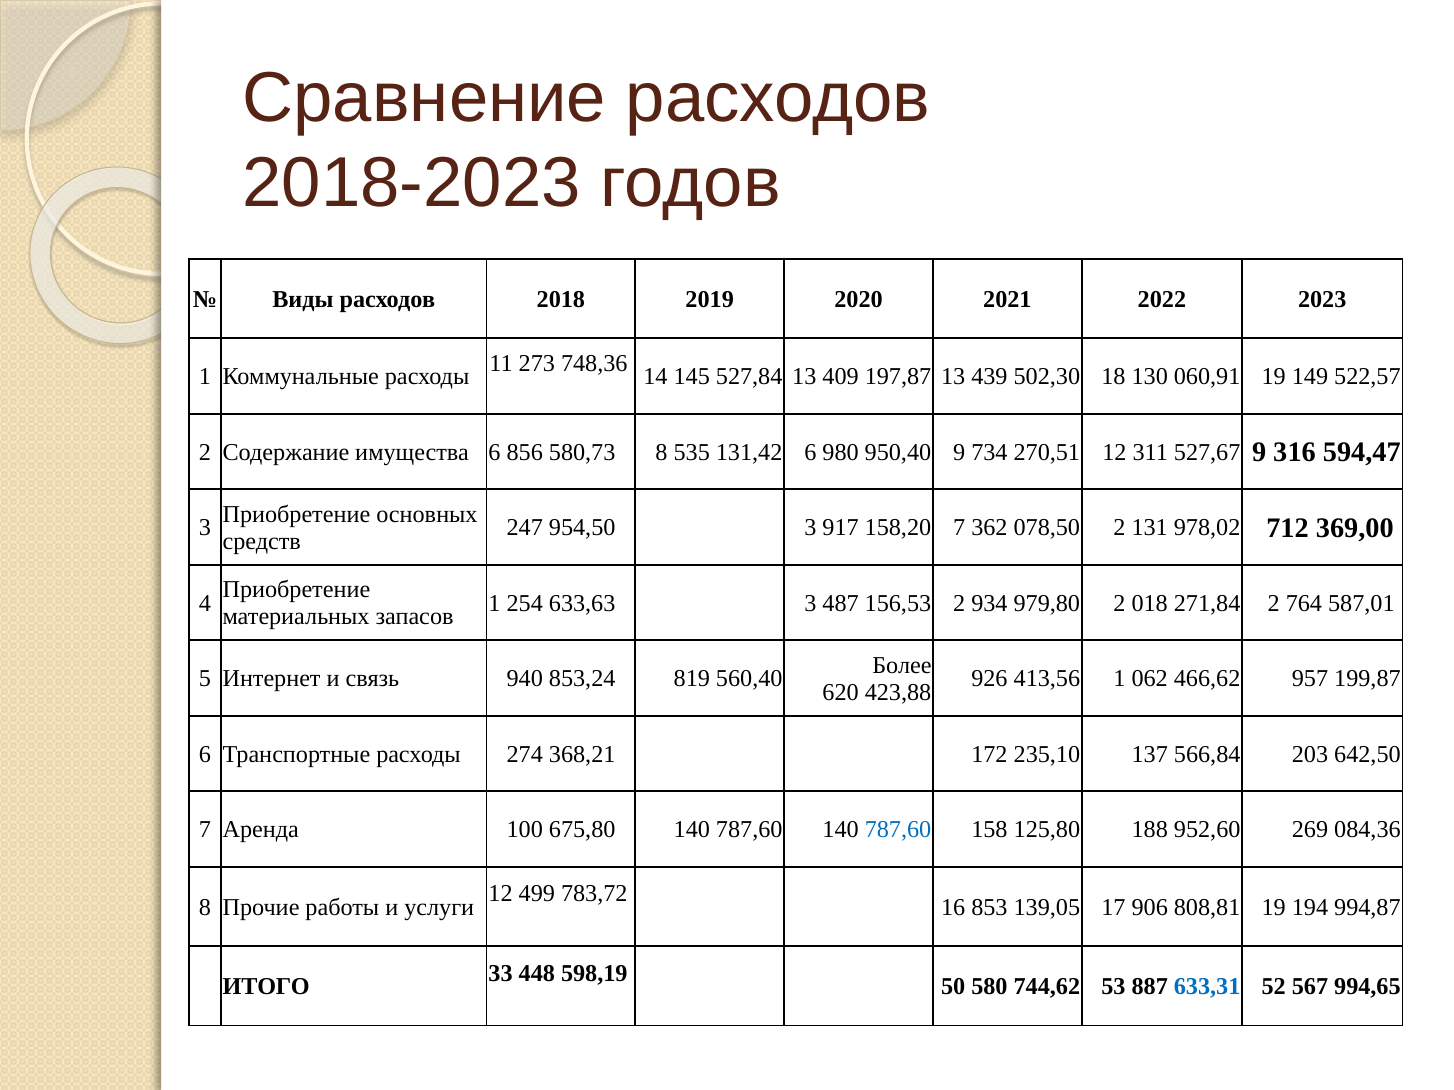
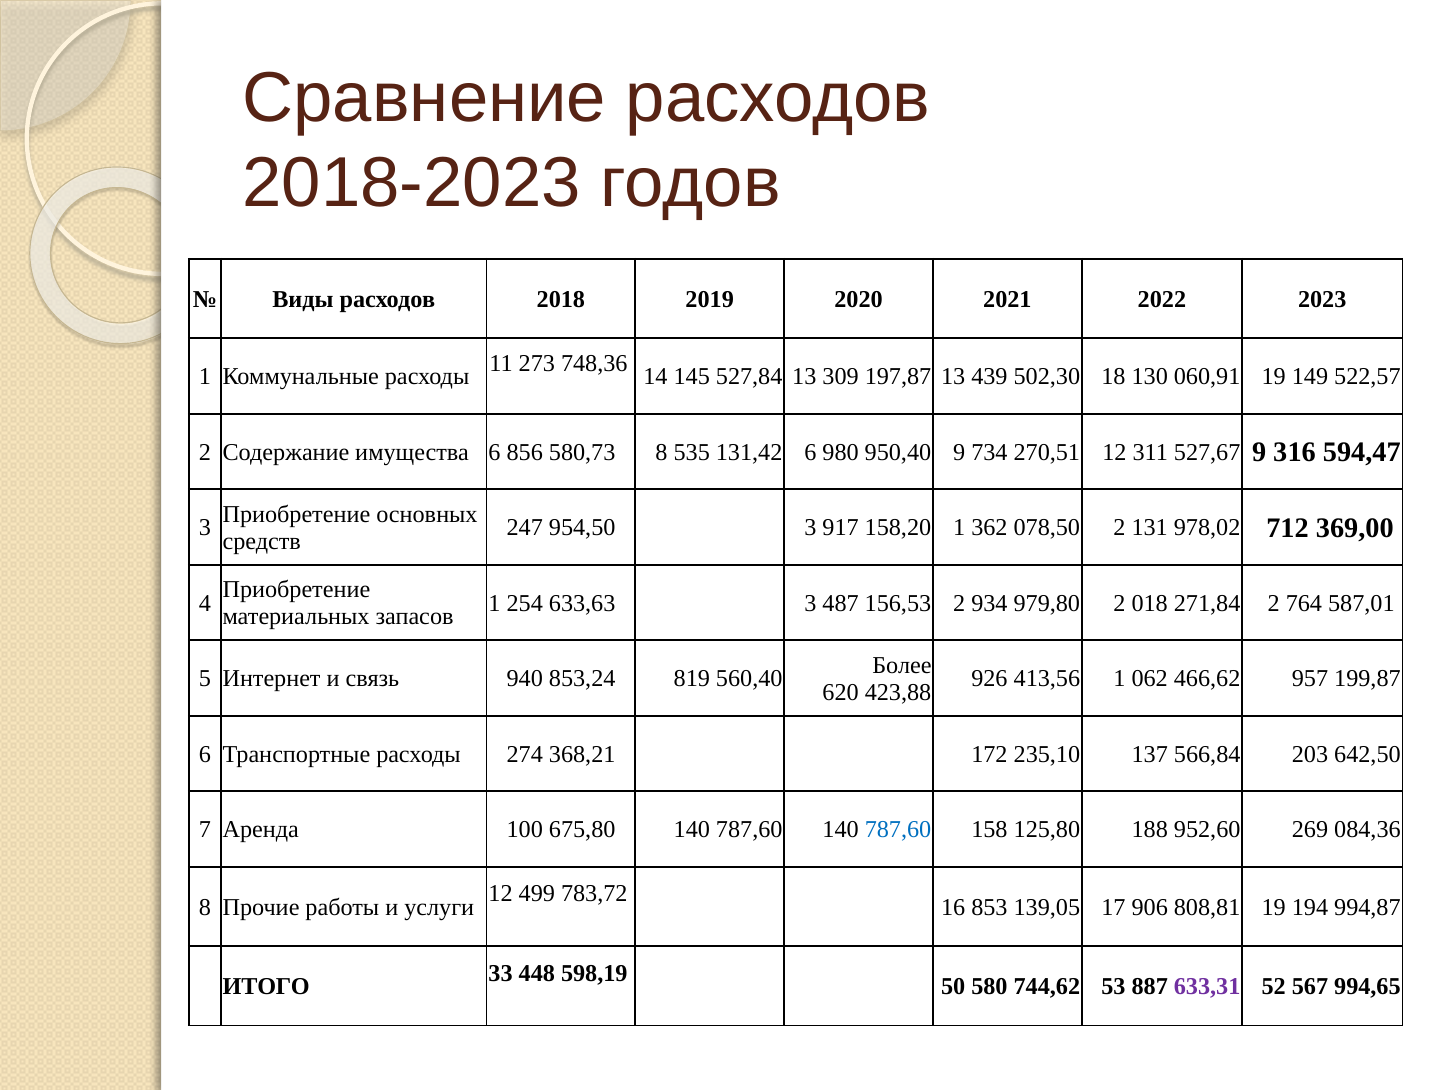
409: 409 -> 309
158,20 7: 7 -> 1
633,31 colour: blue -> purple
